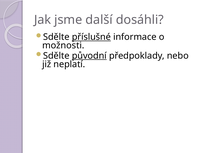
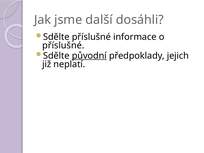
příslušné at (91, 37) underline: present -> none
možnosti at (63, 45): možnosti -> příslušné
nebo: nebo -> jejich
